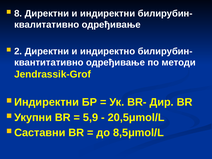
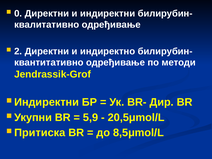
8: 8 -> 0
Саставни: Саставни -> Притиска
